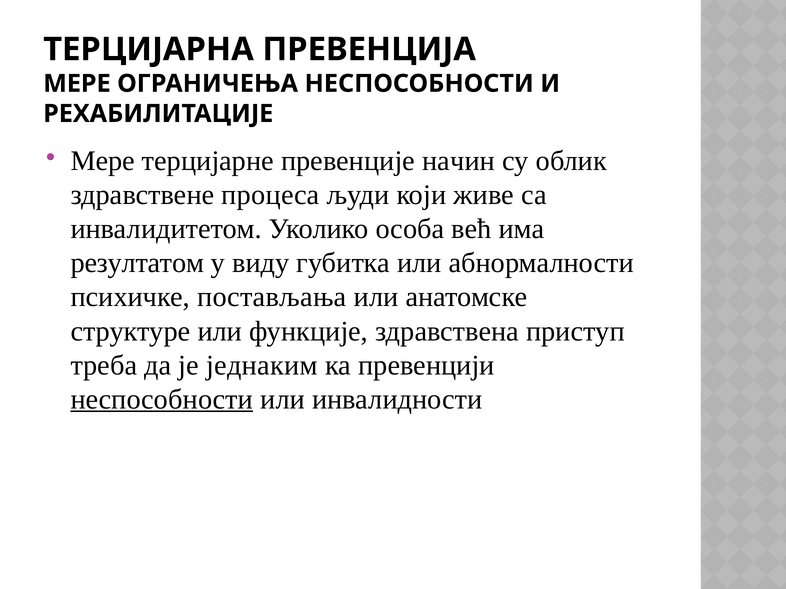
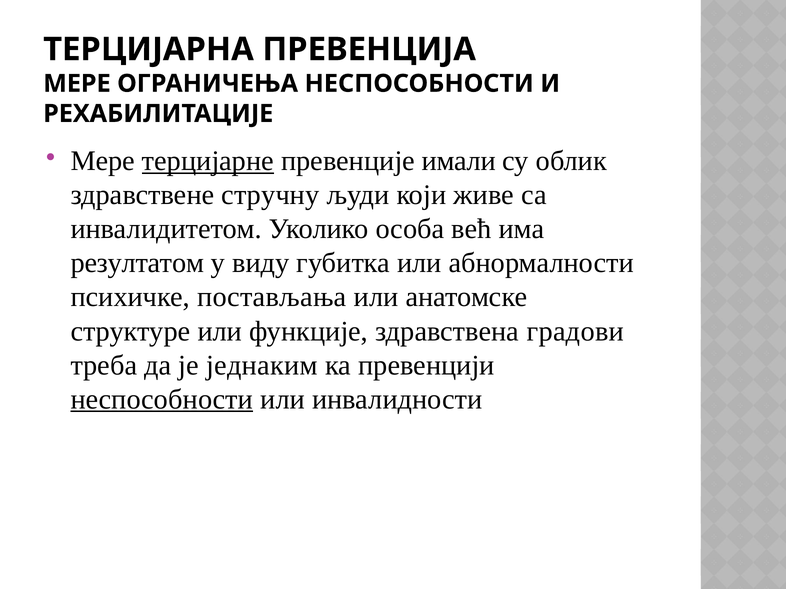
терцијарне underline: none -> present
начин: начин -> имали
процеса: процеса -> стручну
приступ: приступ -> градови
